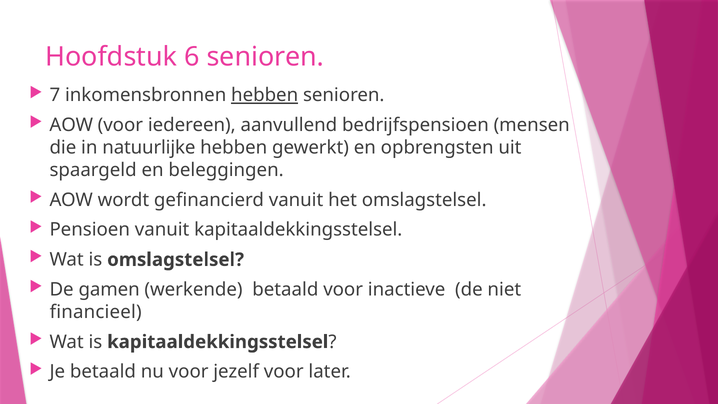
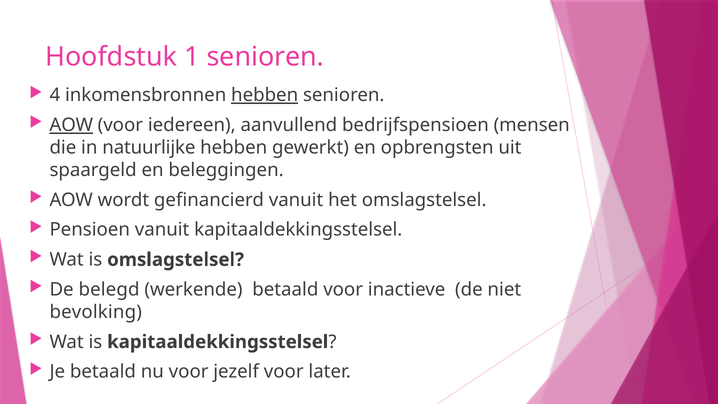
6: 6 -> 1
7: 7 -> 4
AOW at (71, 125) underline: none -> present
gamen: gamen -> belegd
financieel: financieel -> bevolking
